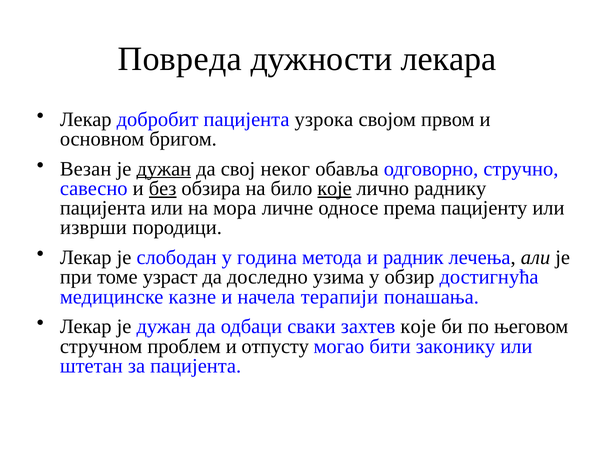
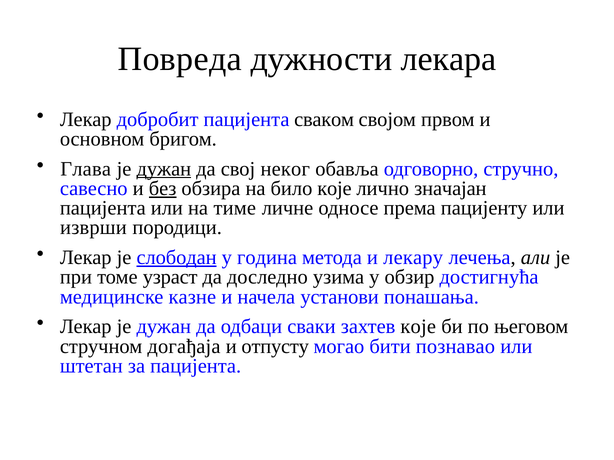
узрока: узрока -> сваком
Везан: Везан -> Глава
које at (335, 189) underline: present -> none
раднику: раднику -> значајан
мора: мора -> тиме
слободан underline: none -> present
радник: радник -> лекару
терапији: терапији -> установи
проблем: проблем -> догађаја
законику: законику -> познавао
